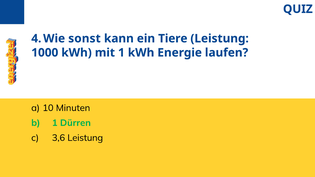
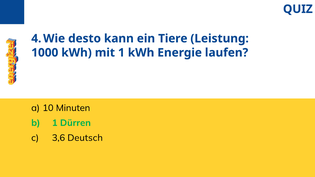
sonst: sonst -> desto
3,6 Leistung: Leistung -> Deutsch
